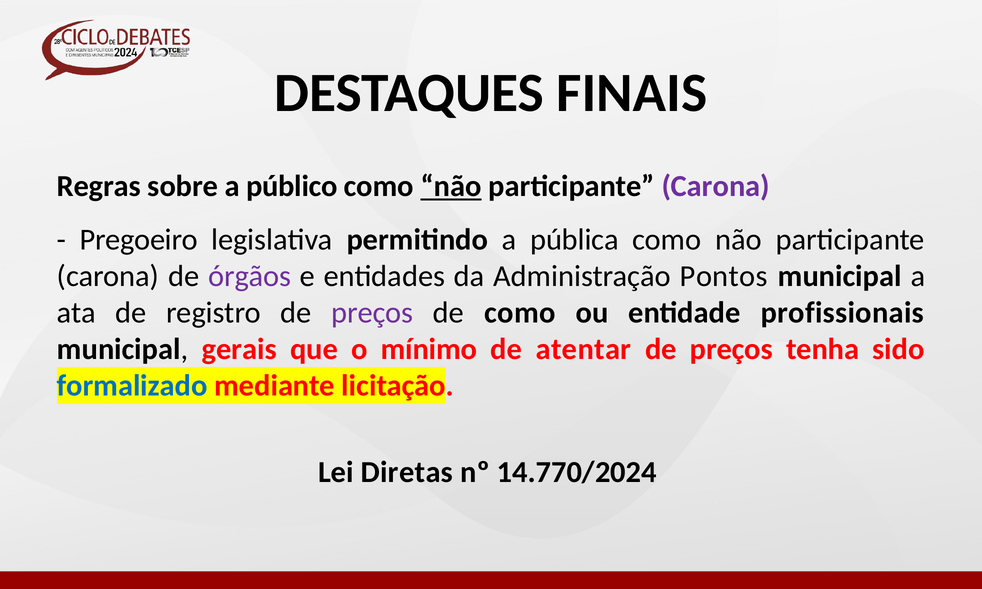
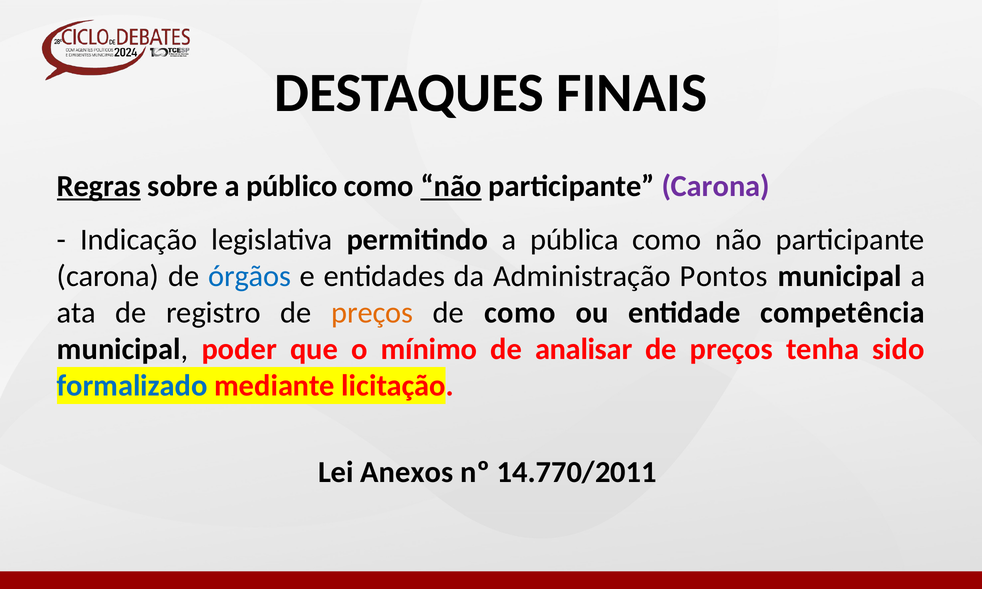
Regras underline: none -> present
Pregoeiro: Pregoeiro -> Indicação
órgãos colour: purple -> blue
preços at (372, 313) colour: purple -> orange
profissionais: profissionais -> competência
gerais: gerais -> poder
atentar: atentar -> analisar
Diretas: Diretas -> Anexos
14.770/2024: 14.770/2024 -> 14.770/2011
